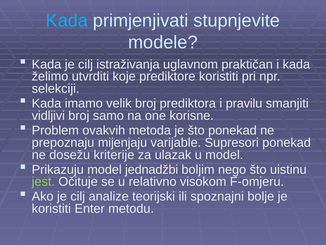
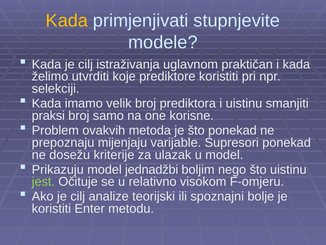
Kada at (67, 21) colour: light blue -> yellow
i pravilu: pravilu -> uistinu
vidljivi: vidljivi -> praksi
